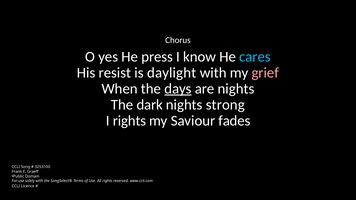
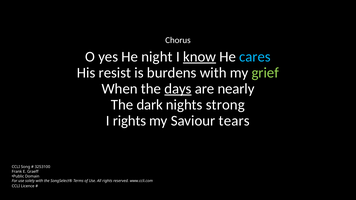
press: press -> night
know underline: none -> present
daylight: daylight -> burdens
grief colour: pink -> light green
are nights: nights -> nearly
fades: fades -> tears
